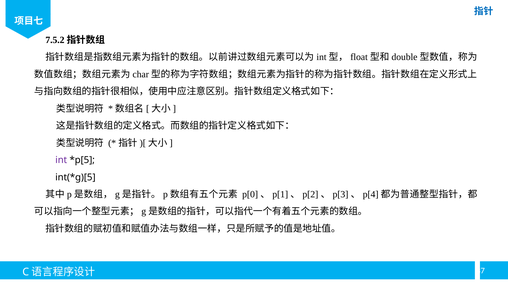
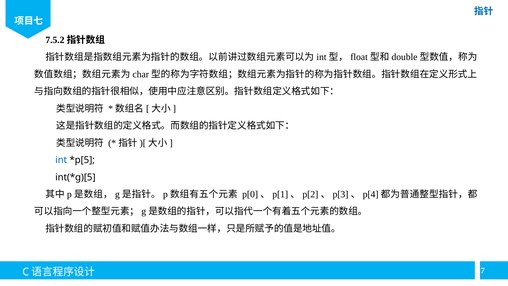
int colour: purple -> blue
